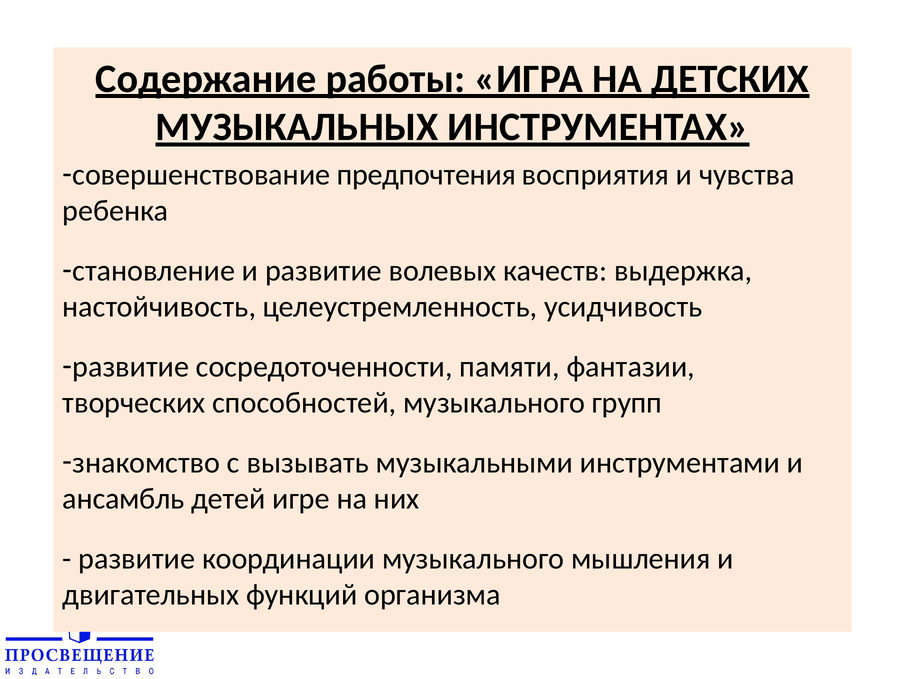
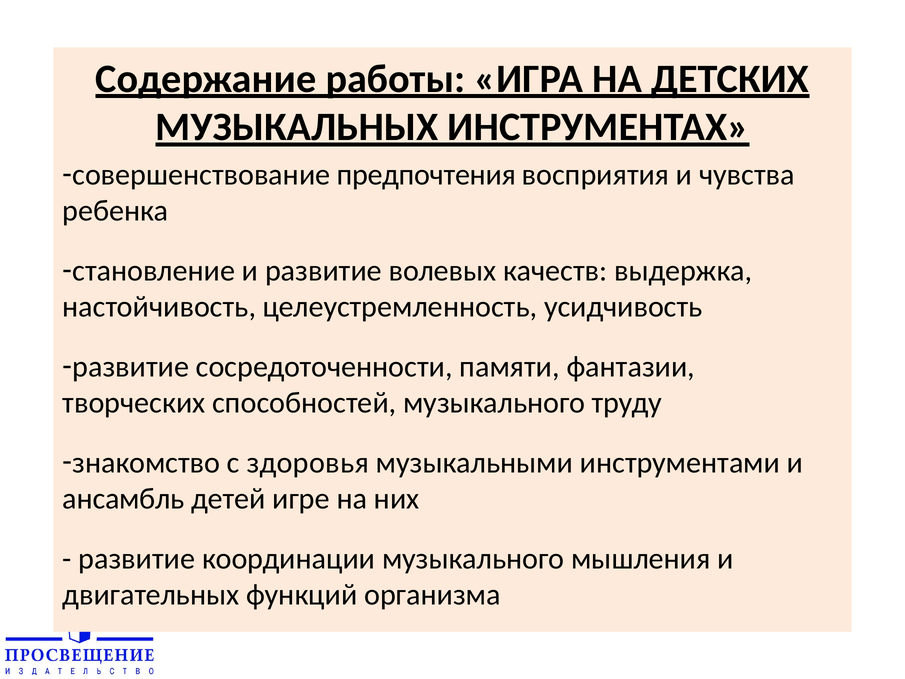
групп: групп -> труду
вызывать: вызывать -> здоровья
